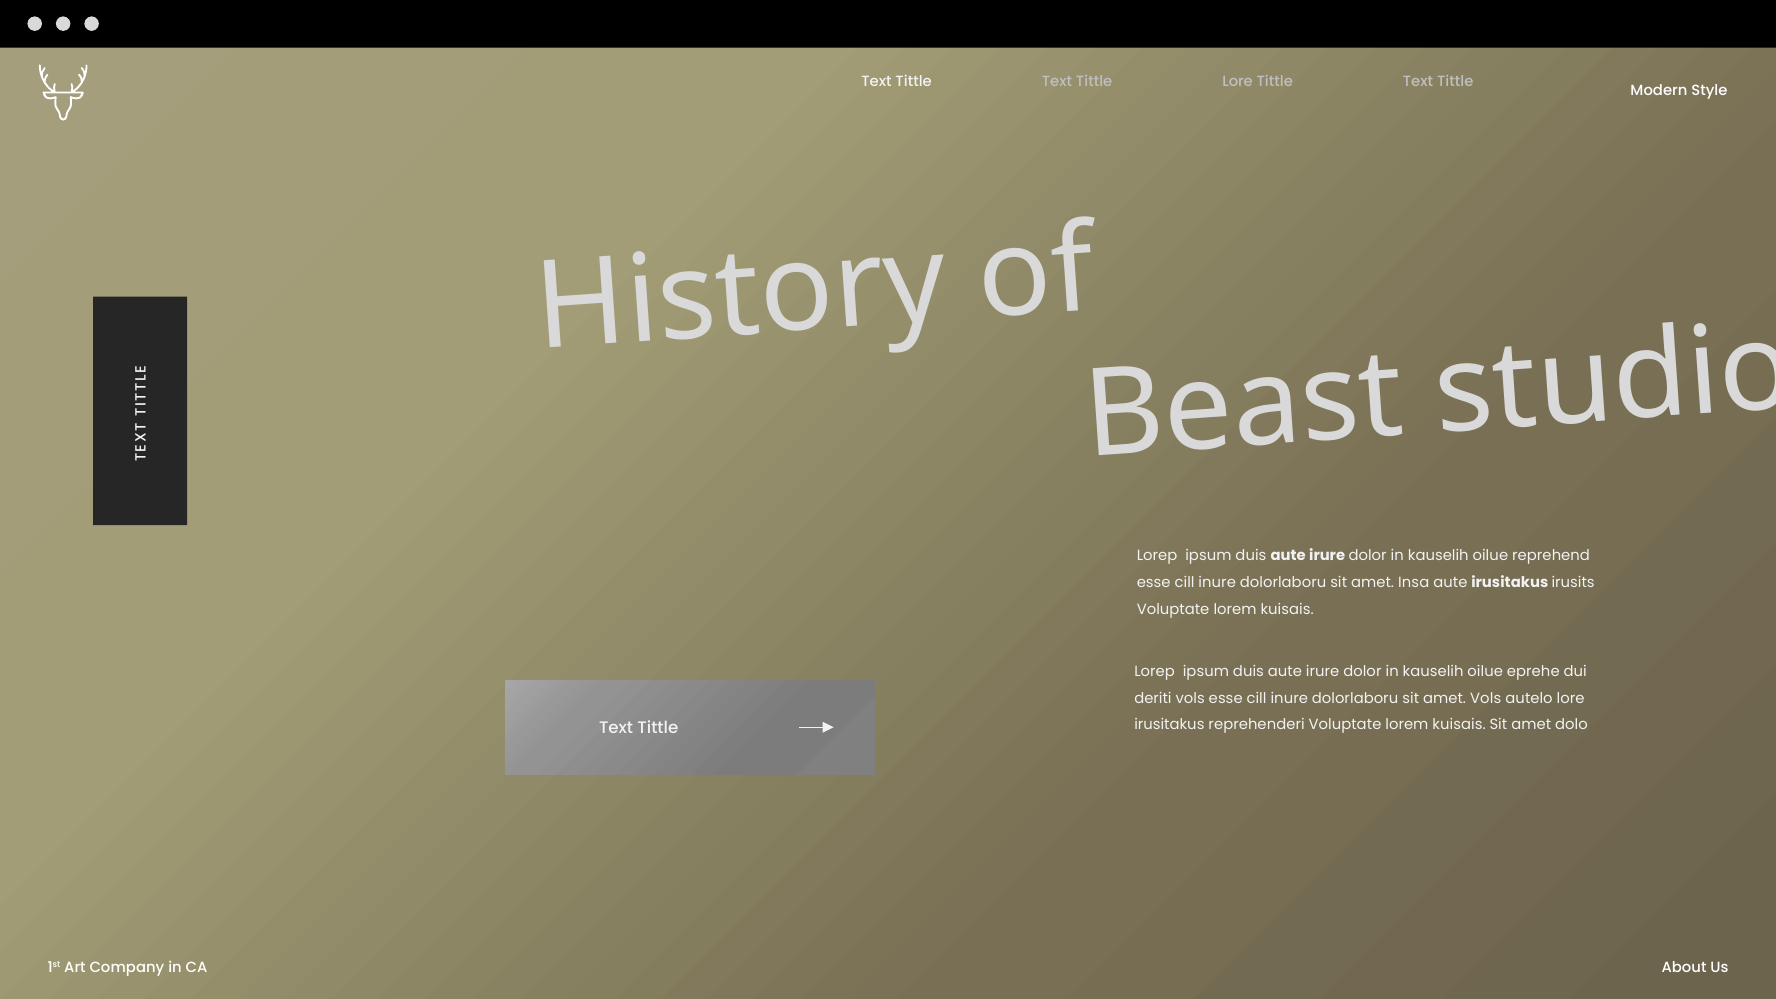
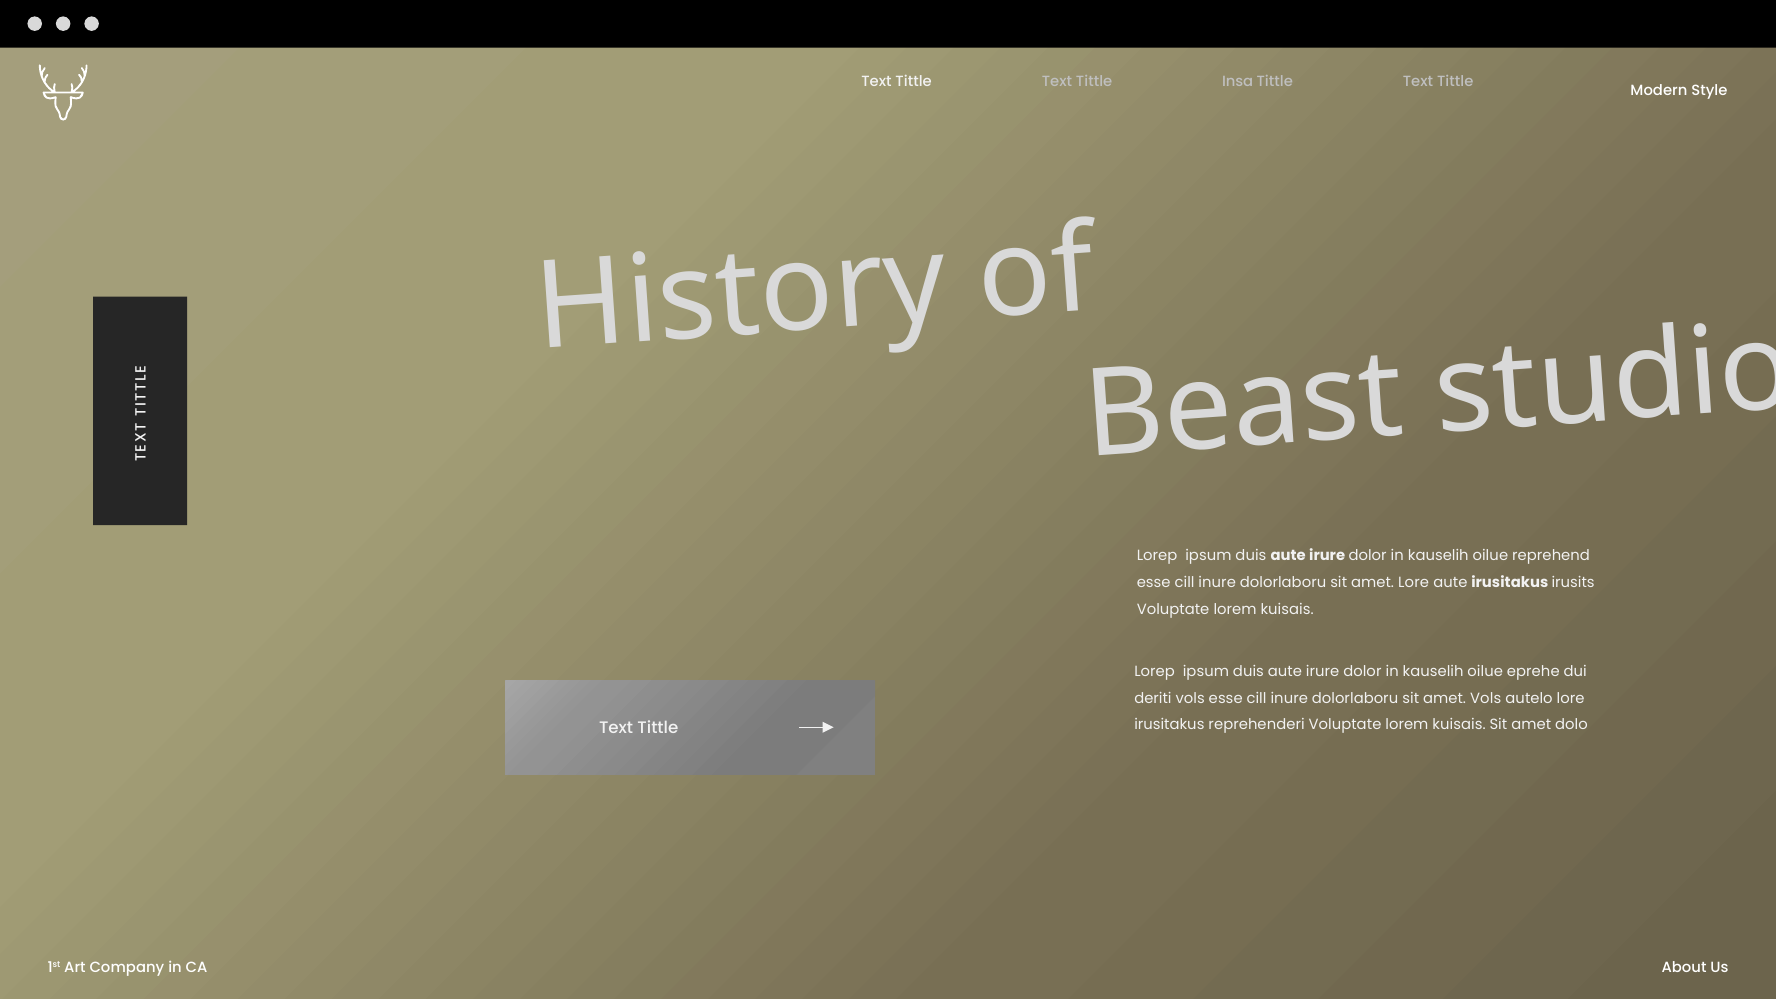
Tittle Lore: Lore -> Insa
amet Insa: Insa -> Lore
